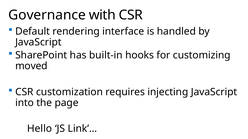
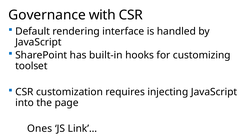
moved: moved -> toolset
Hello: Hello -> Ones
